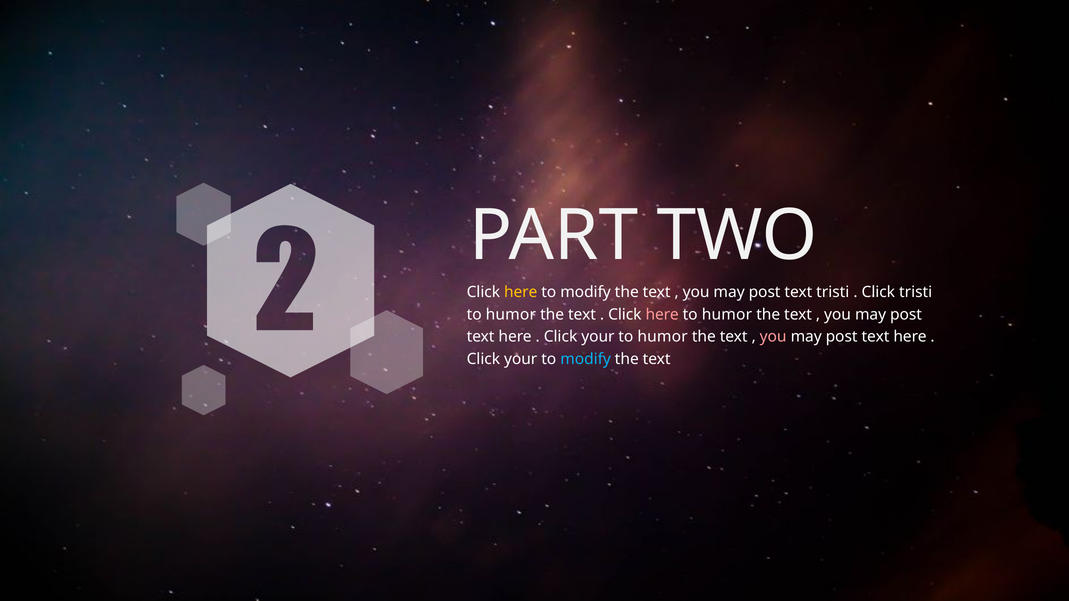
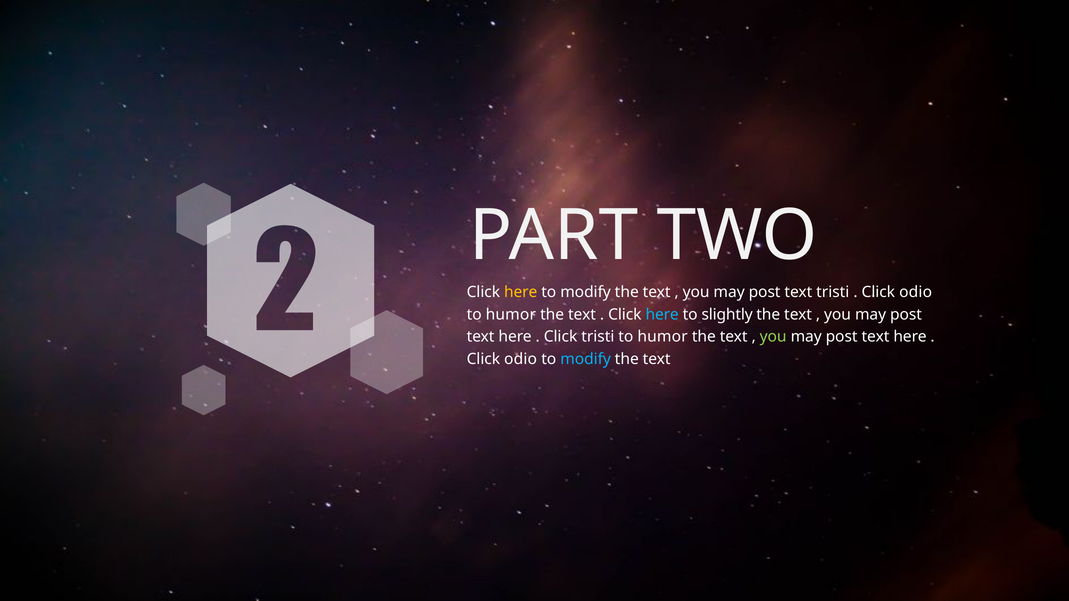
tristi at (916, 292): tristi -> odio
here at (662, 315) colour: pink -> light blue
humor at (727, 315): humor -> slightly
your at (598, 337): your -> tristi
you at (773, 337) colour: pink -> light green
your at (521, 359): your -> odio
